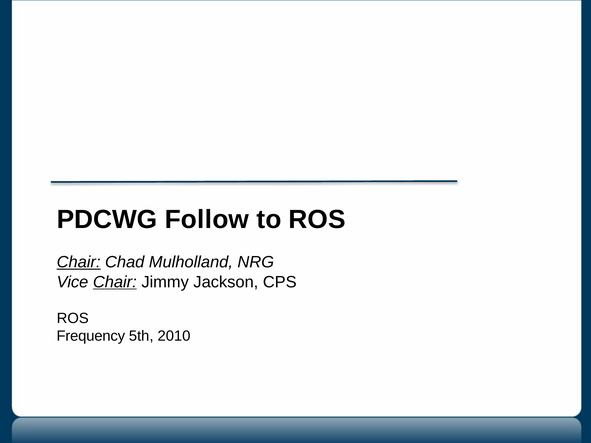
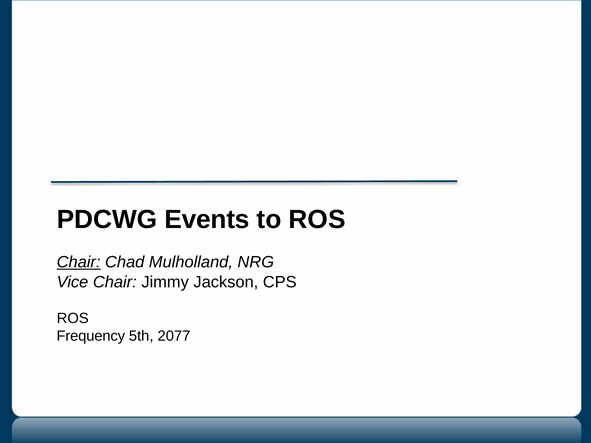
Follow: Follow -> Events
Chair at (115, 282) underline: present -> none
2010: 2010 -> 2077
